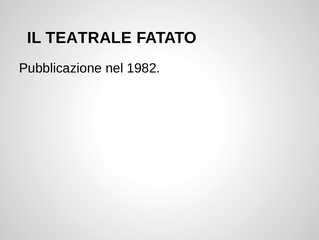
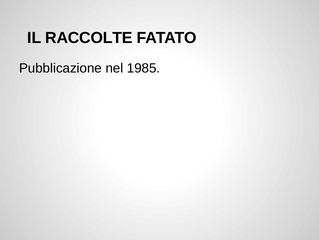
TEATRALE: TEATRALE -> RACCOLTE
1982: 1982 -> 1985
